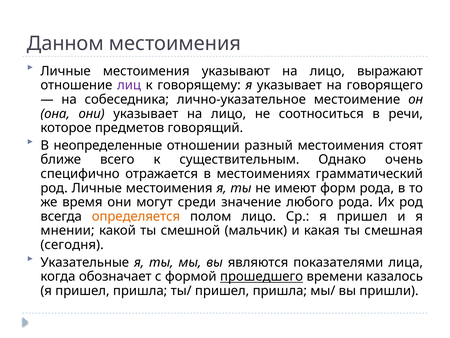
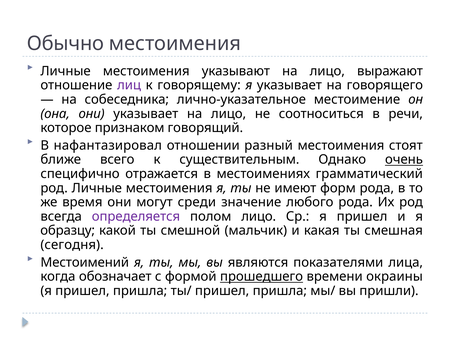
Данном: Данном -> Обычно
предметов: предметов -> признаком
неопределенные: неопределенные -> нафантазировал
очень underline: none -> present
определяется colour: orange -> purple
мнении: мнении -> образцу
Указательные: Указательные -> Местоимений
казалось: казалось -> окраины
